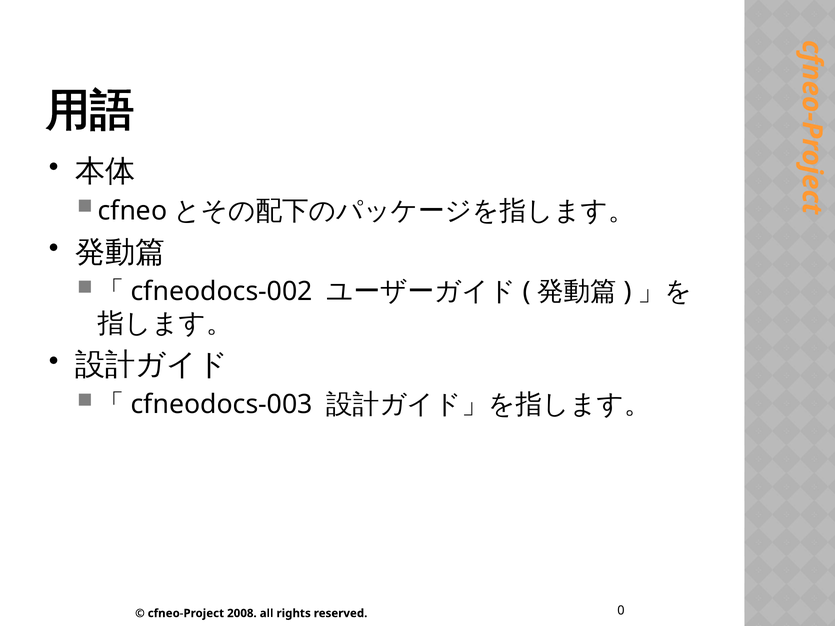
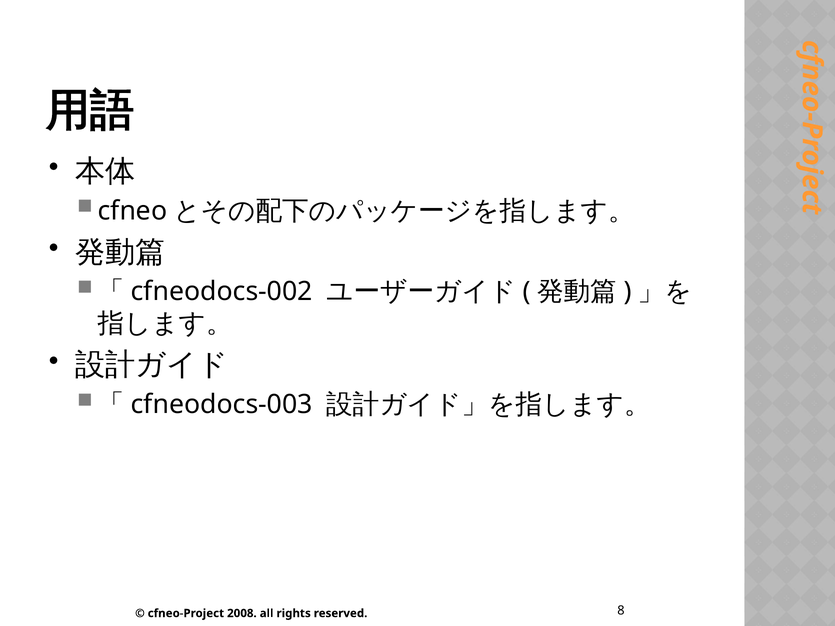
0: 0 -> 8
